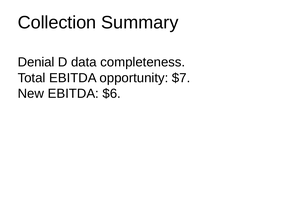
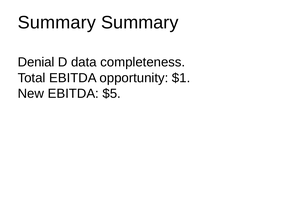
Collection at (57, 22): Collection -> Summary
$7: $7 -> $1
$6: $6 -> $5
